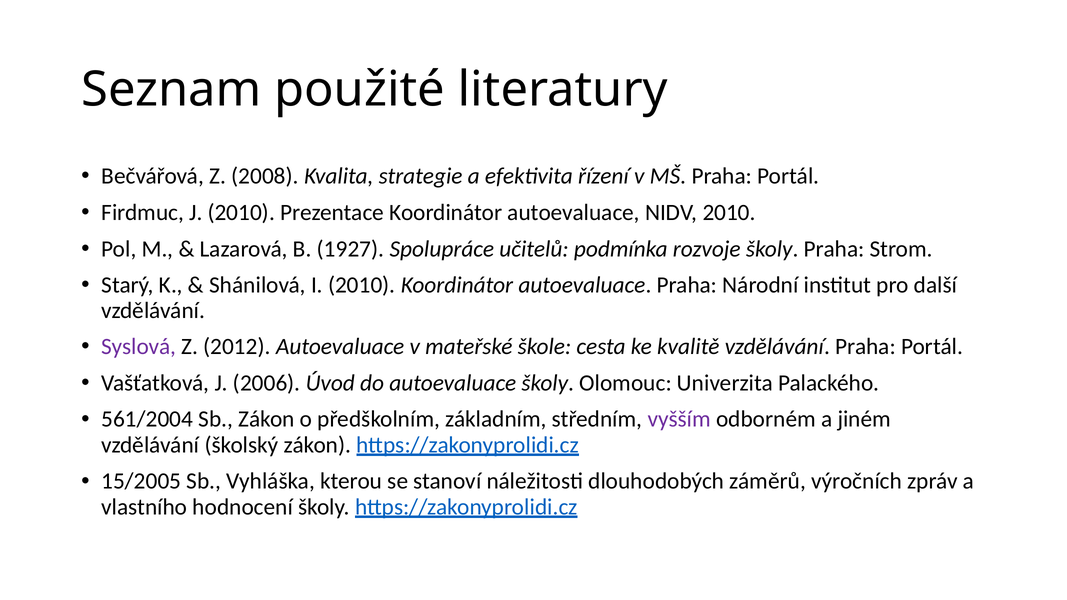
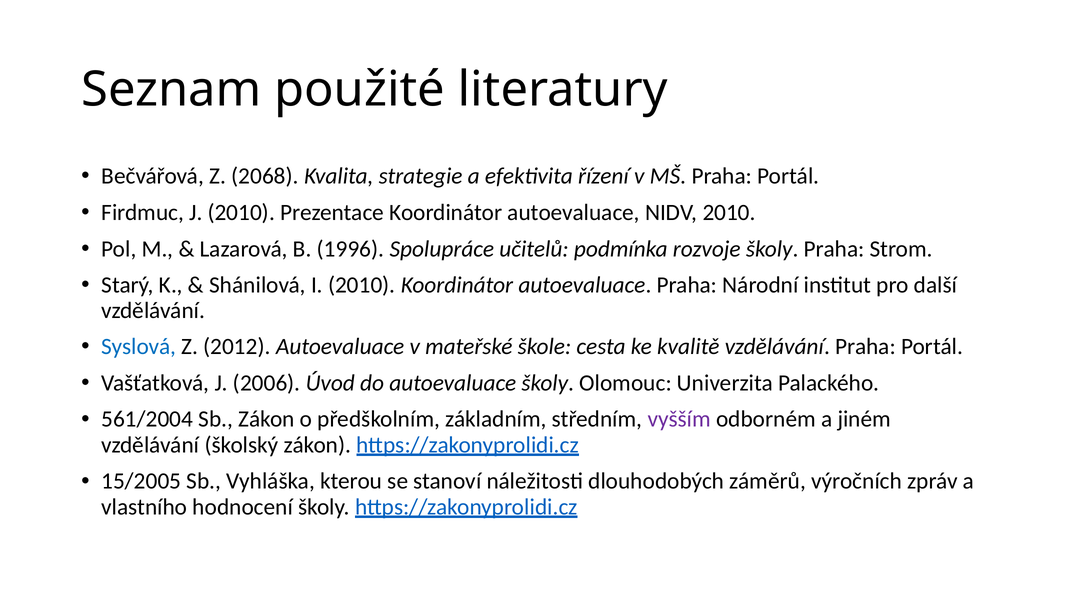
2008: 2008 -> 2068
1927: 1927 -> 1996
Syslová colour: purple -> blue
